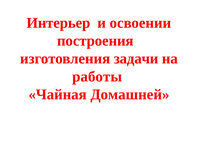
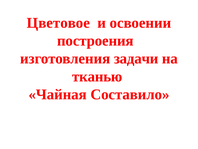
Интерьер: Интерьер -> Цветовое
работы: работы -> тканью
Домашней: Домашней -> Составило
